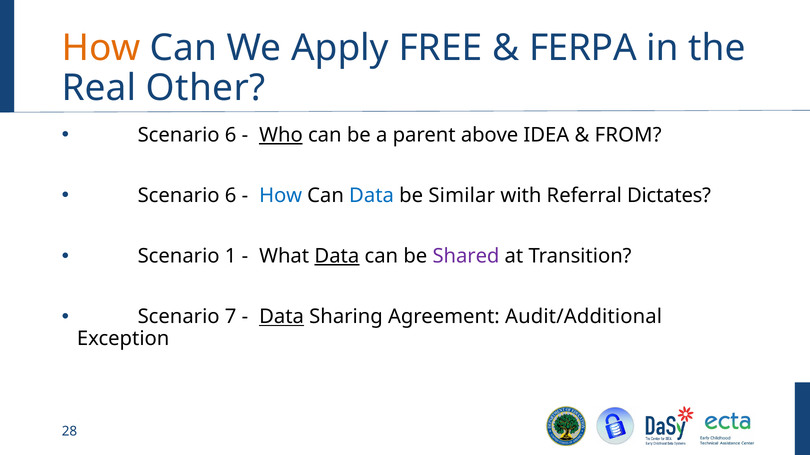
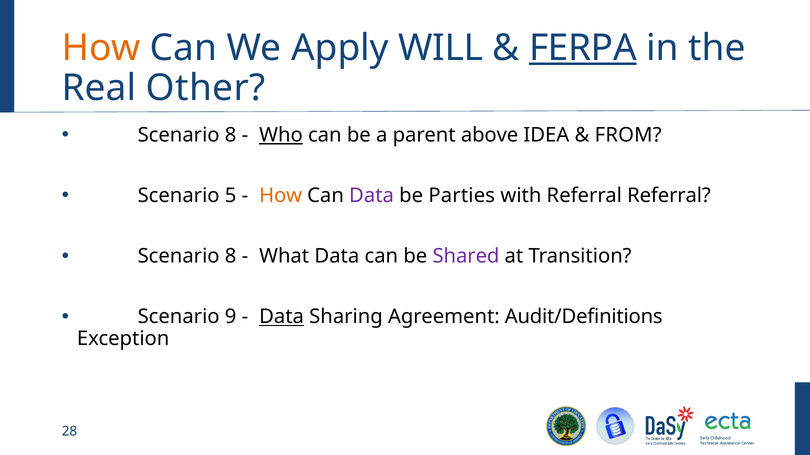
FREE: FREE -> WILL
FERPA underline: none -> present
6 at (231, 135): 6 -> 8
6 at (231, 196): 6 -> 5
How at (281, 196) colour: blue -> orange
Data at (372, 196) colour: blue -> purple
Similar: Similar -> Parties
Referral Dictates: Dictates -> Referral
1 at (231, 256): 1 -> 8
Data at (337, 256) underline: present -> none
7: 7 -> 9
Audit/Additional: Audit/Additional -> Audit/Definitions
